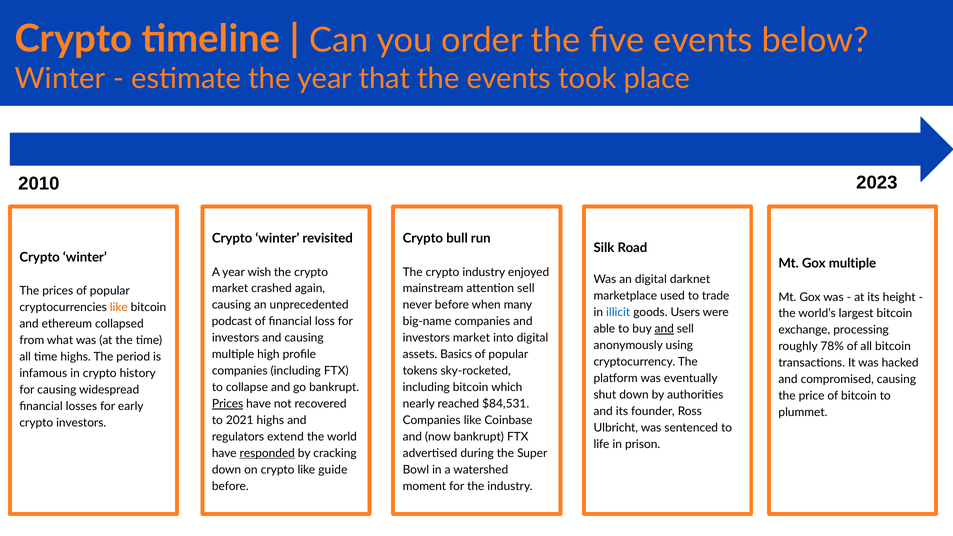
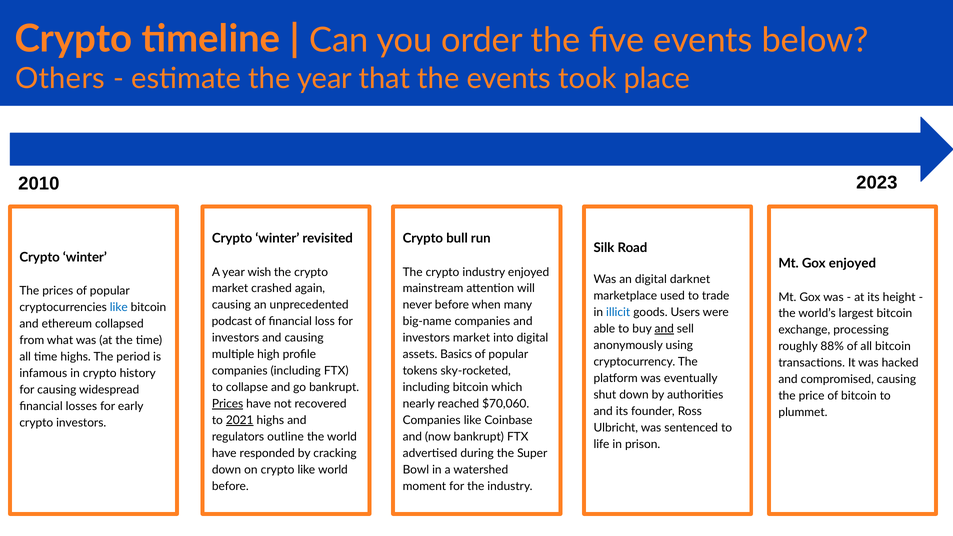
Winter at (60, 79): Winter -> Others
Gox multiple: multiple -> enjoyed
attention sell: sell -> will
like at (119, 308) colour: orange -> blue
78%: 78% -> 88%
$84,531: $84,531 -> $70,060
2021 underline: none -> present
extend: extend -> outline
responded underline: present -> none
like guide: guide -> world
